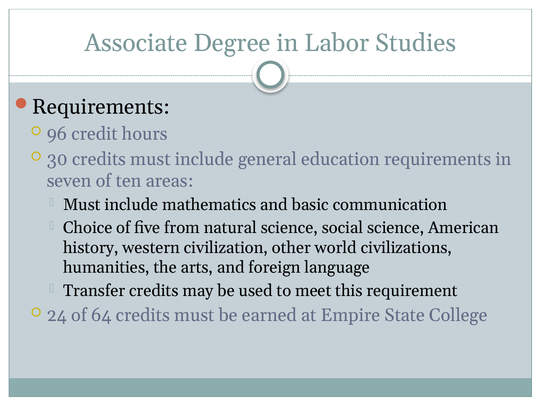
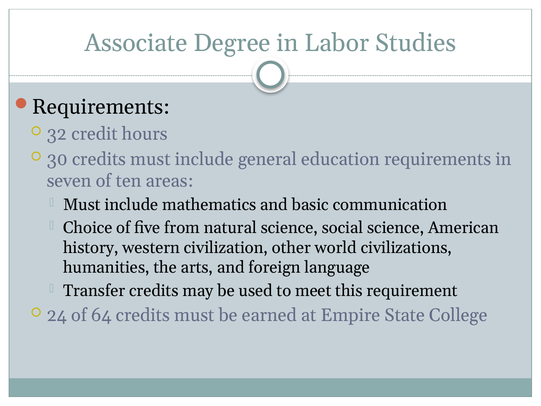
96: 96 -> 32
